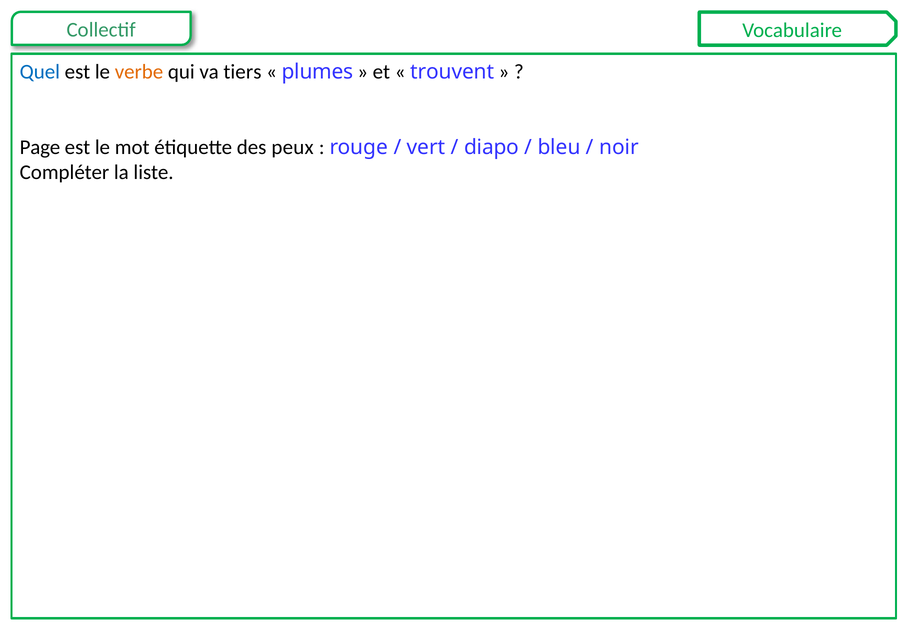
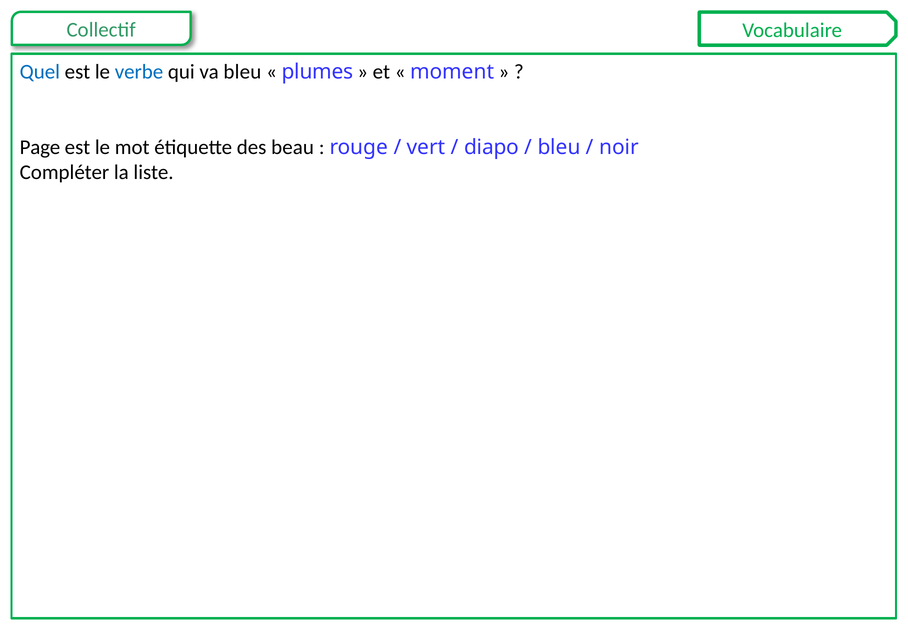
verbe colour: orange -> blue
va tiers: tiers -> bleu
trouvent: trouvent -> moment
peux: peux -> beau
